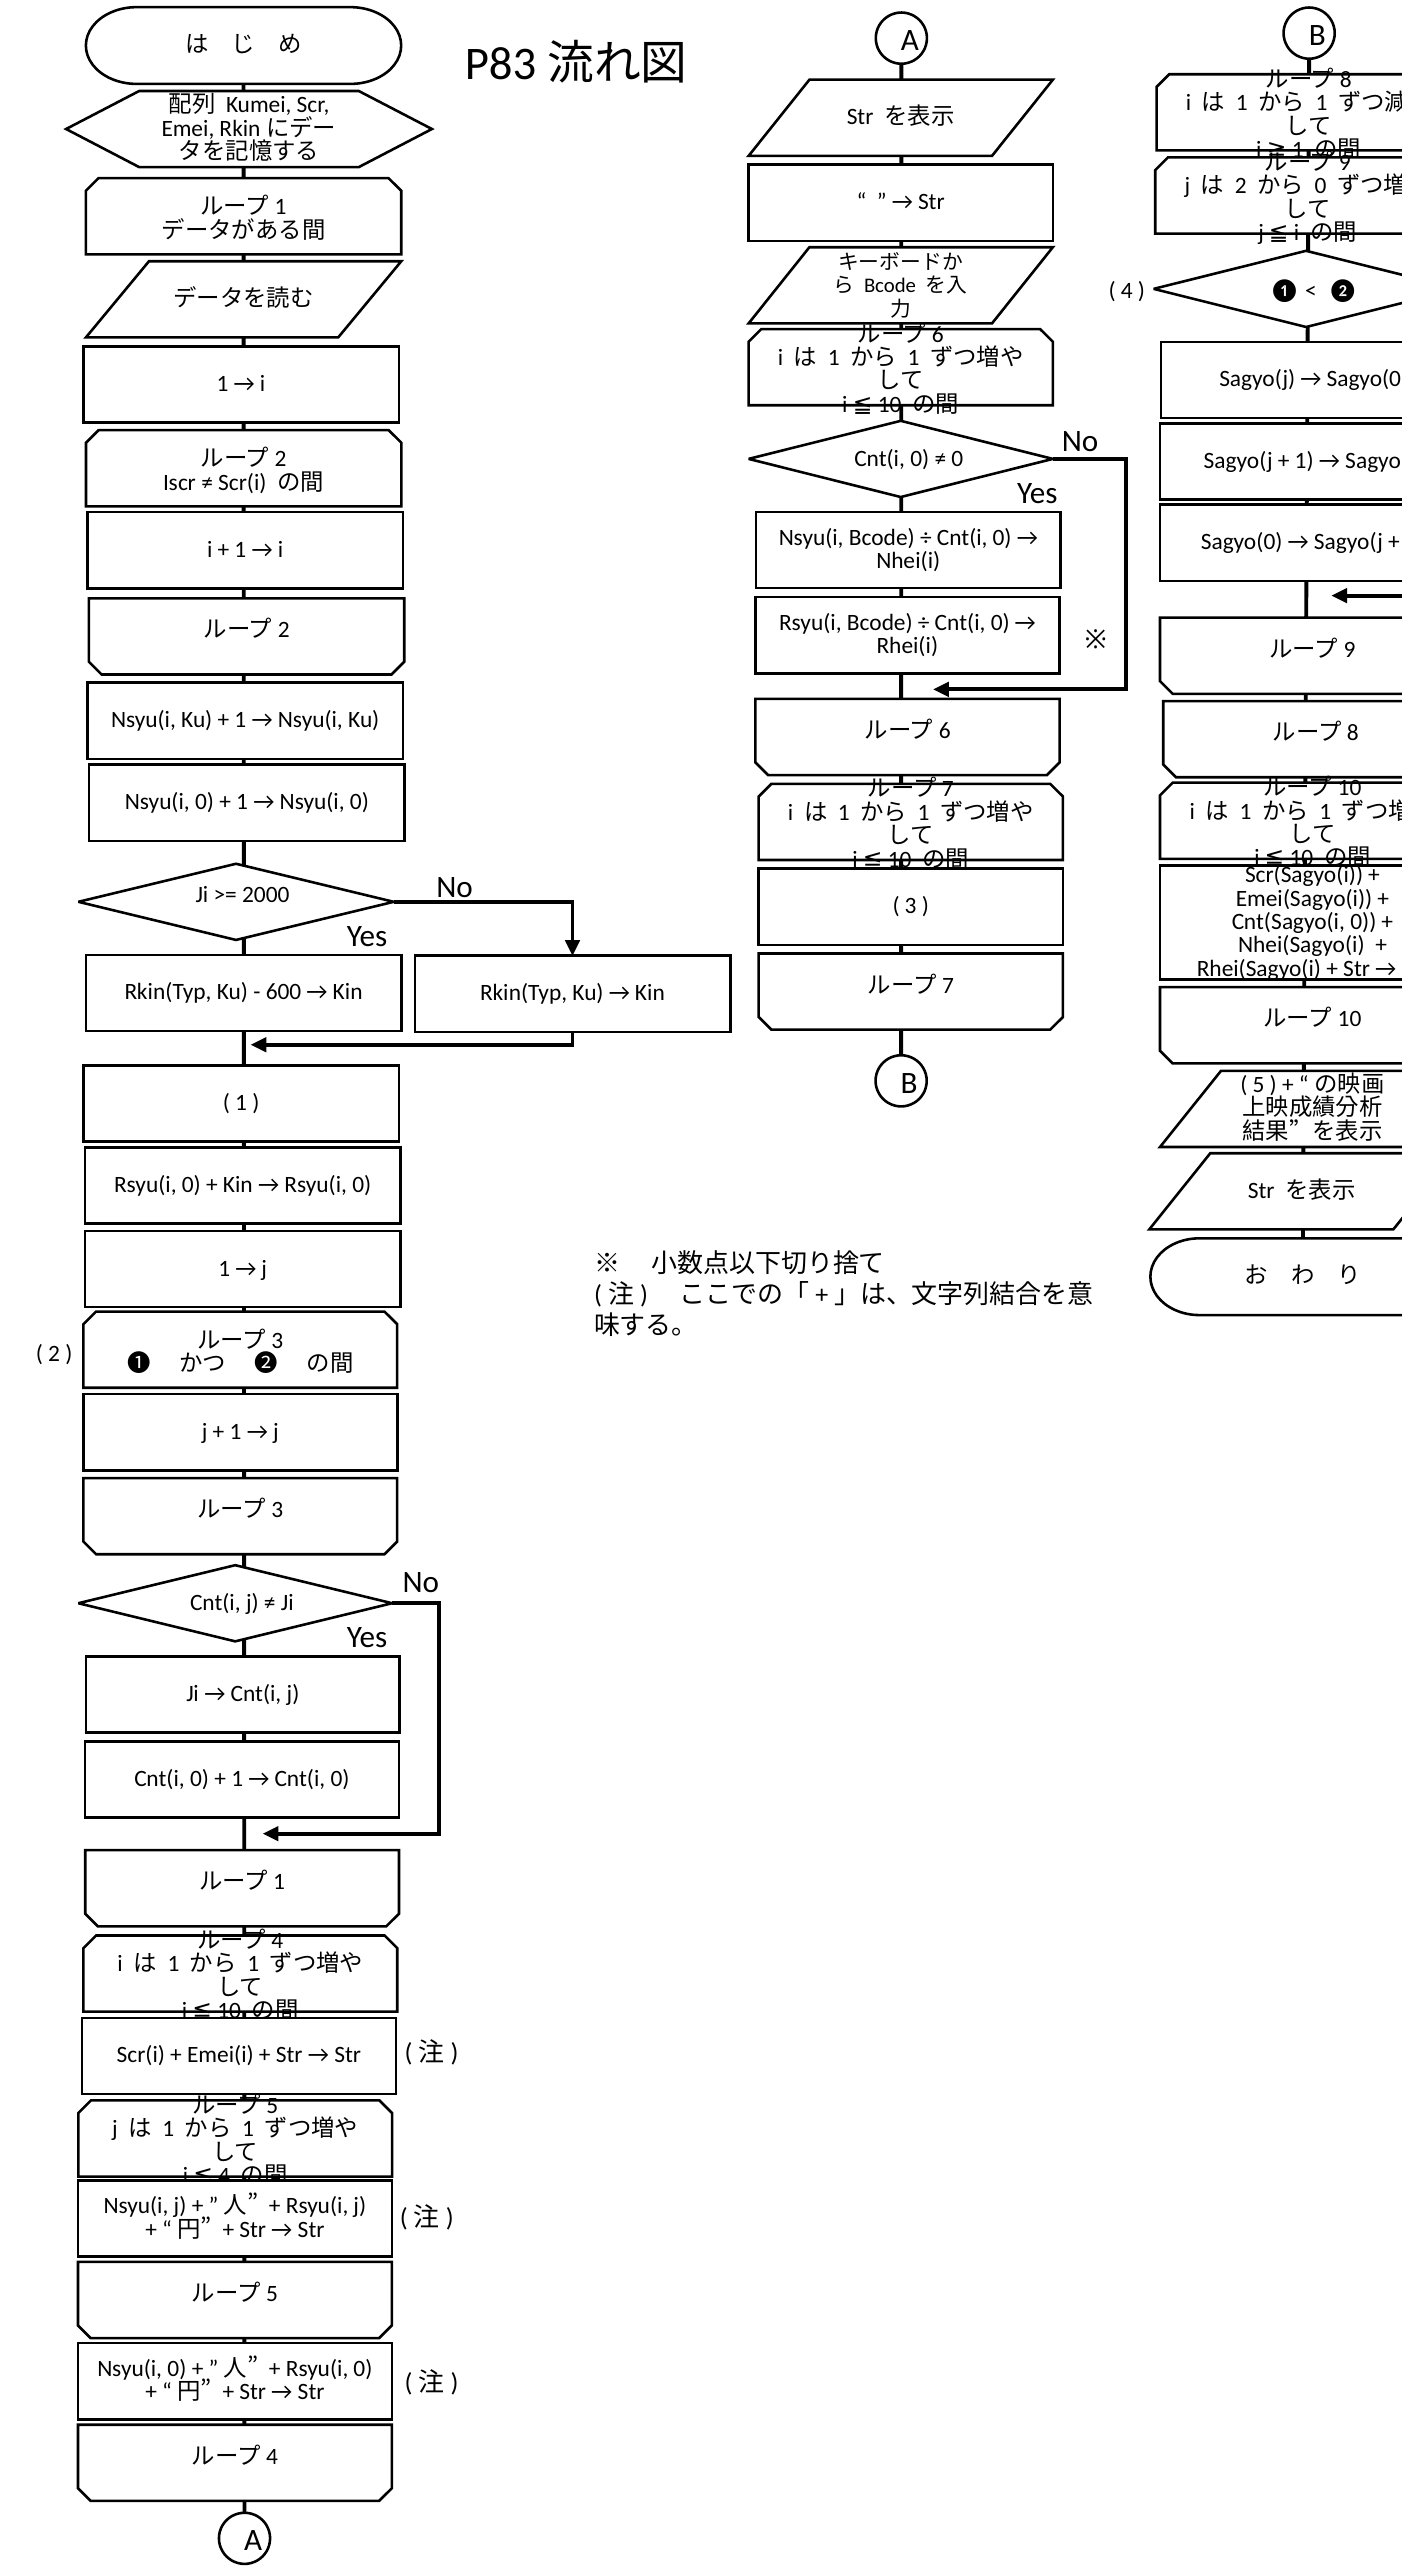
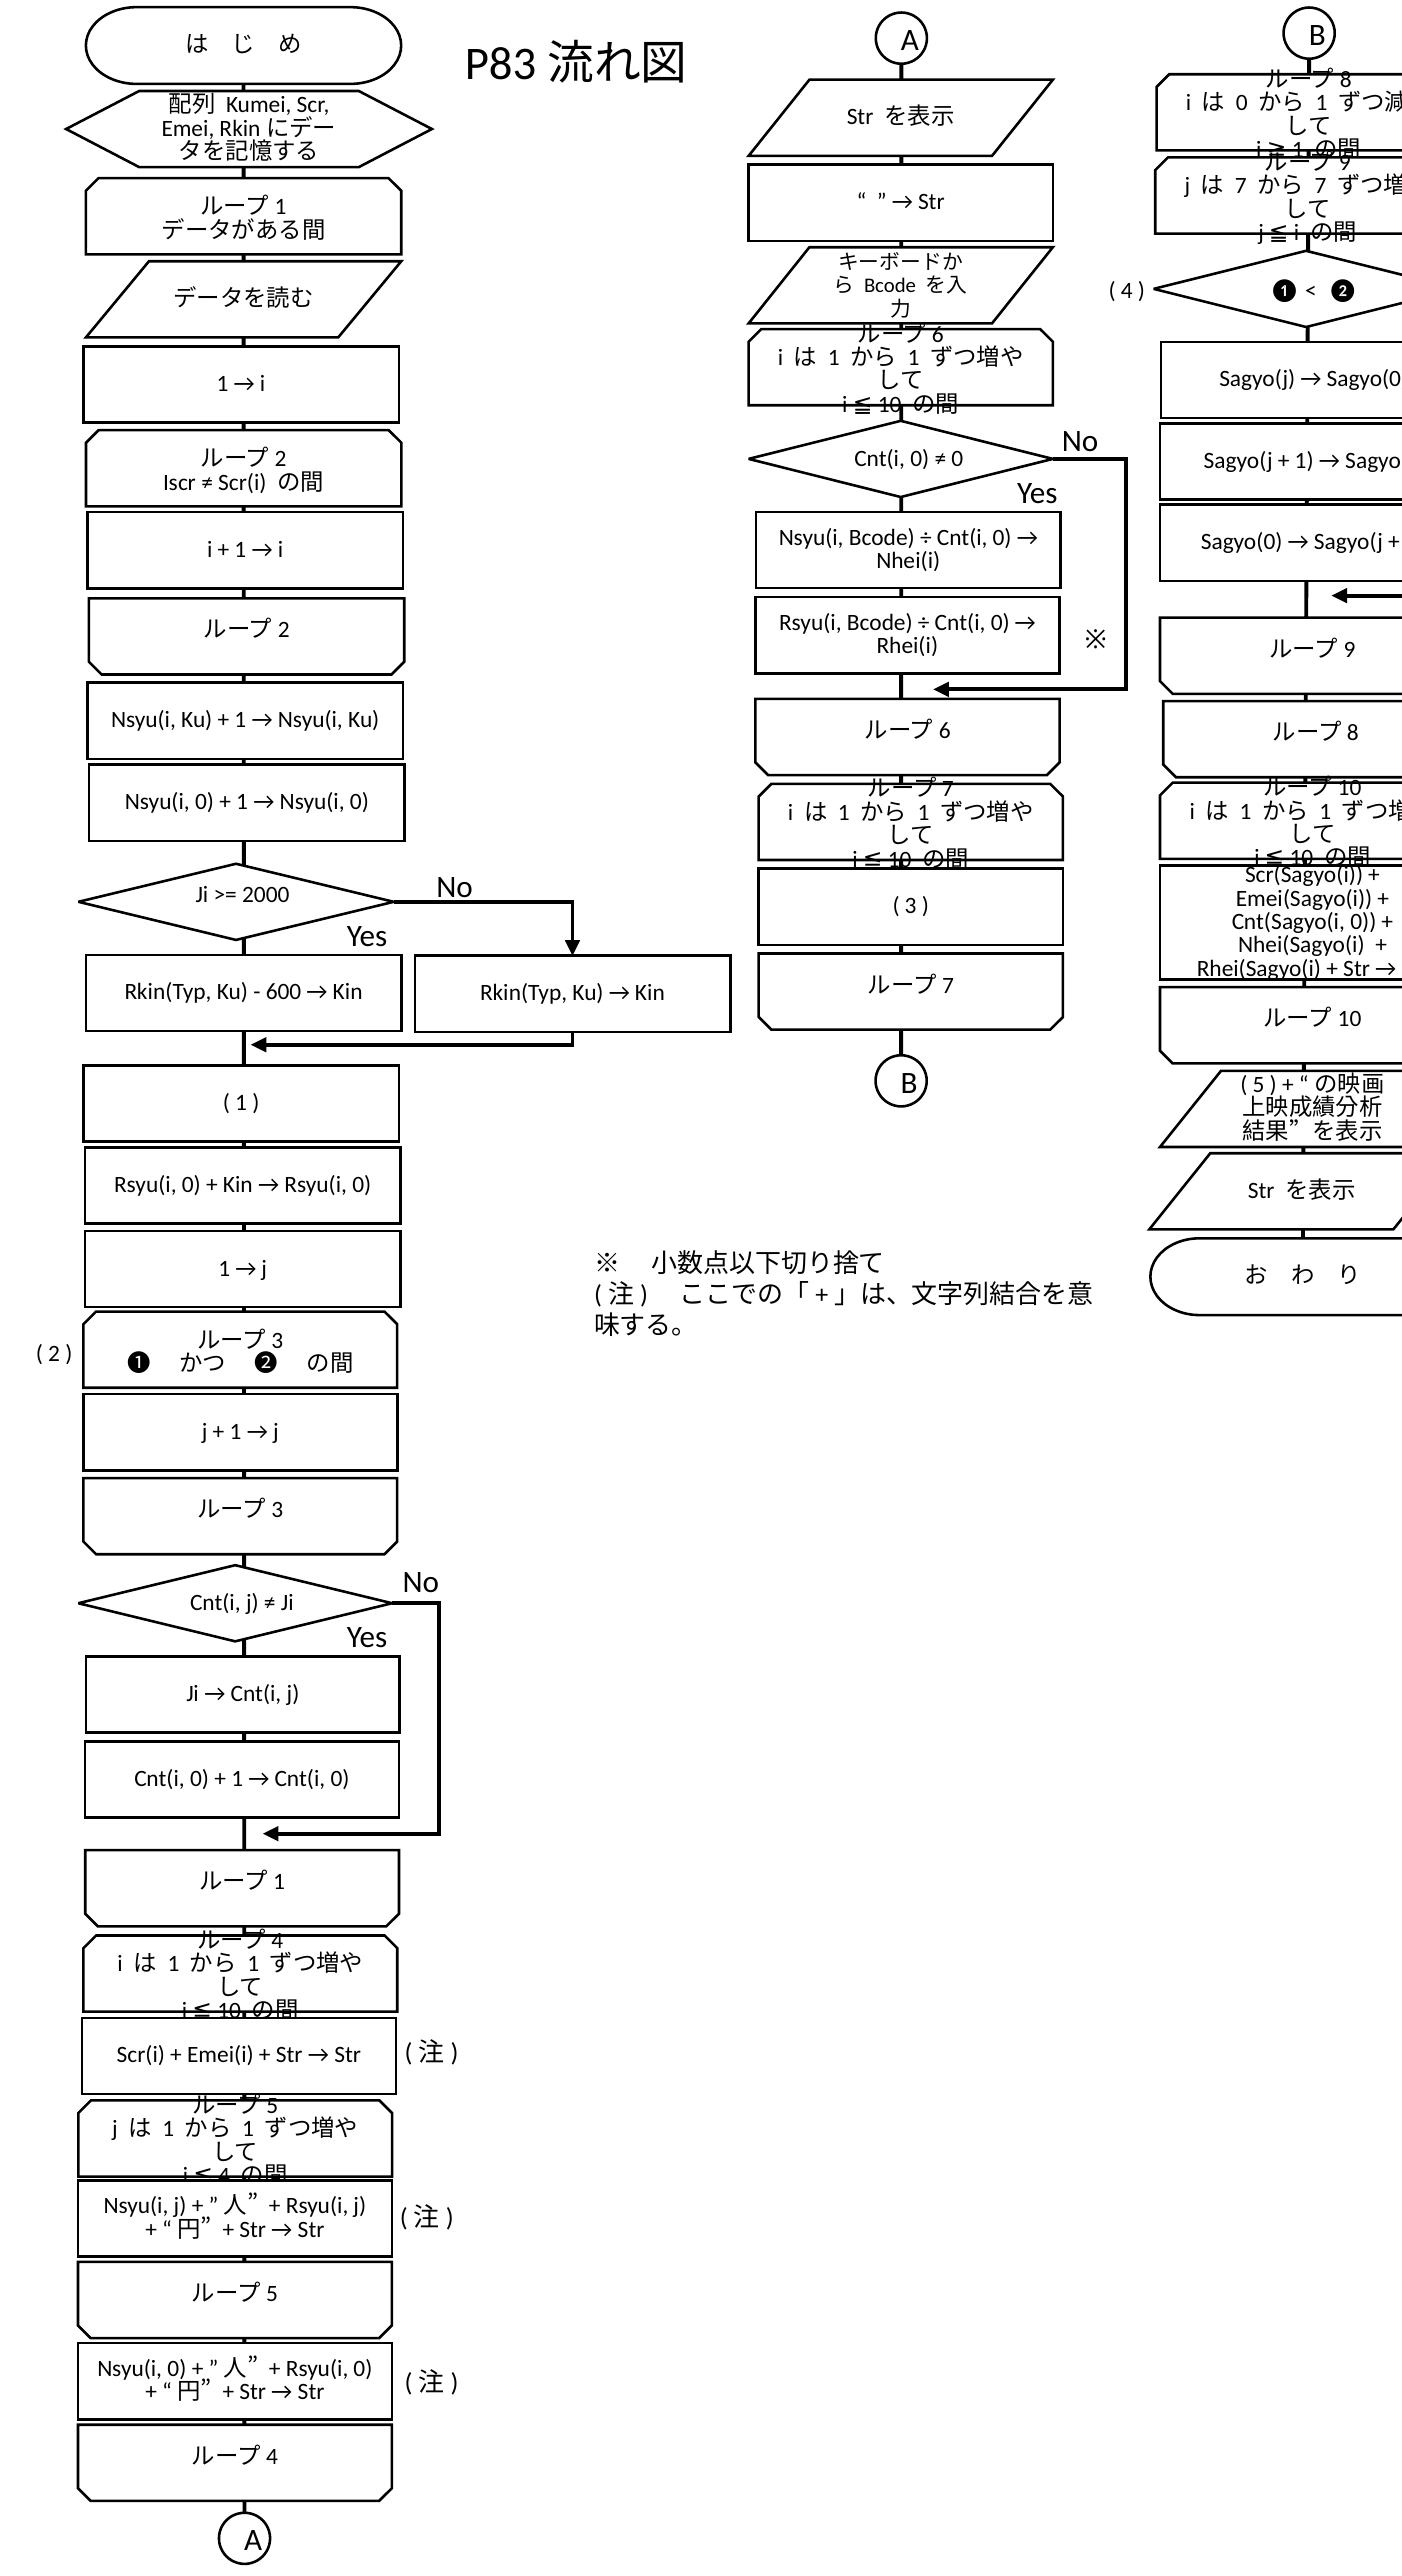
1 at (1242, 103): 1 -> 0
2 at (1241, 186): 2 -> 7
0 at (1321, 186): 0 -> 7
